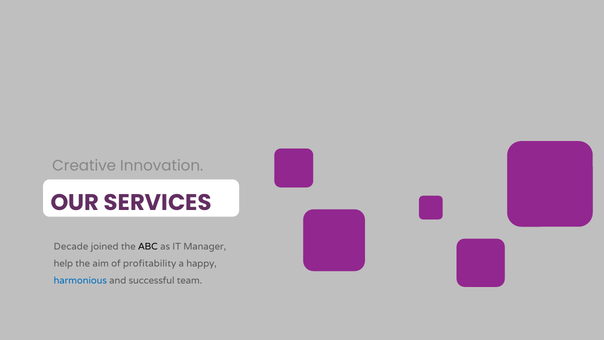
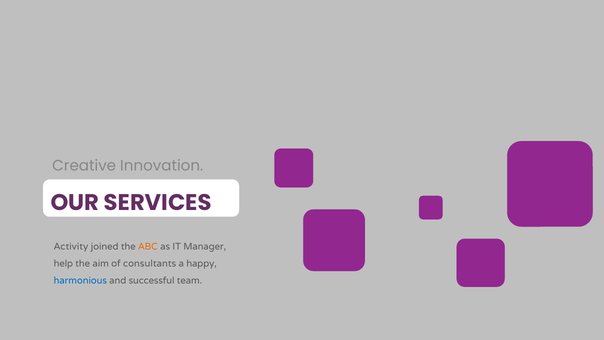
Decade: Decade -> Activity
ABC colour: black -> orange
profitability: profitability -> consultants
